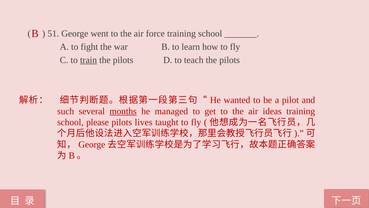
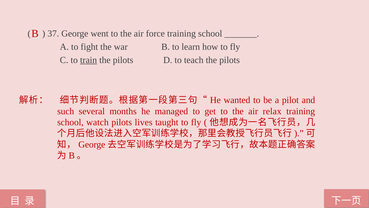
51: 51 -> 37
months underline: present -> none
ideas: ideas -> relax
please: please -> watch
